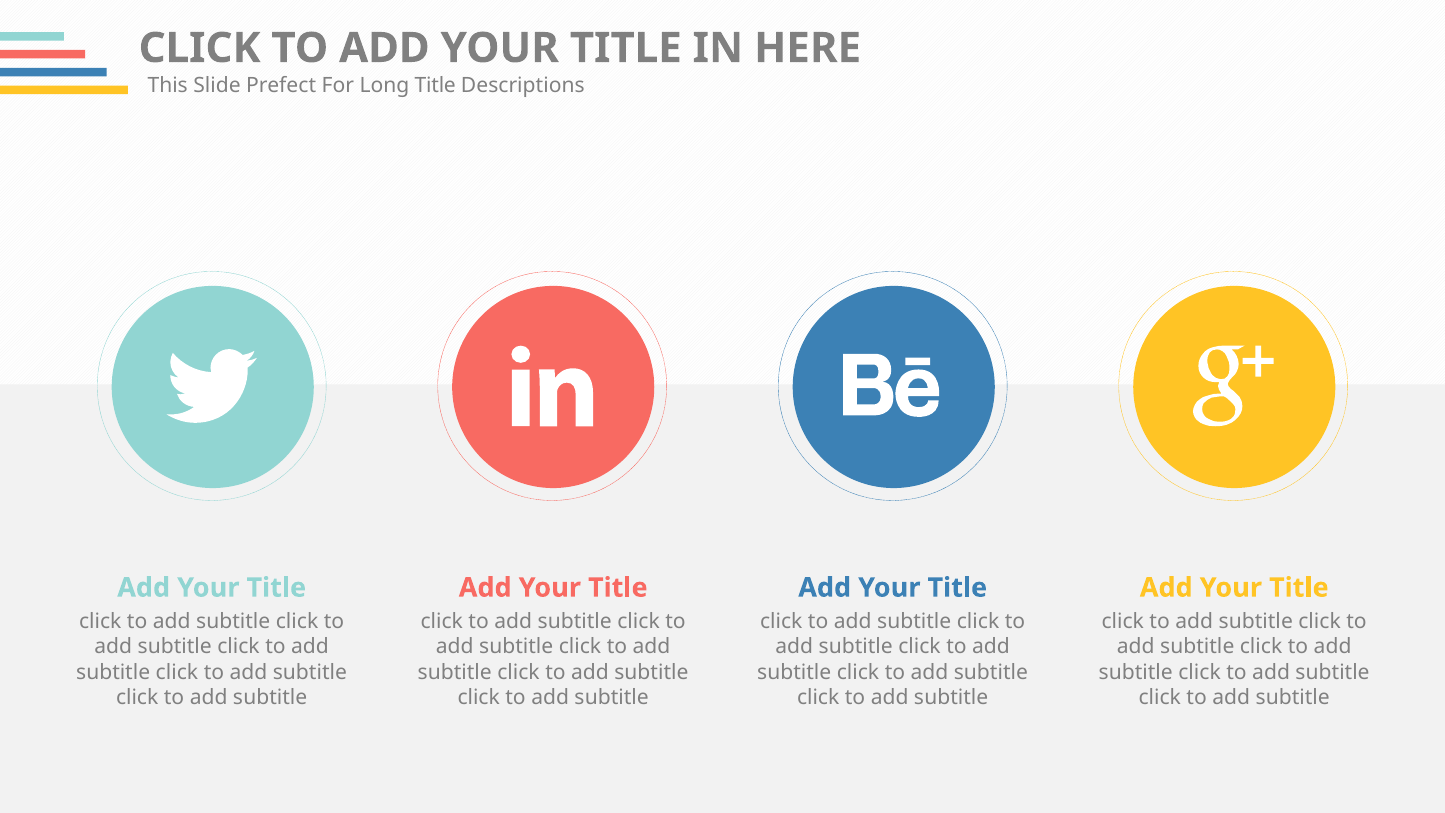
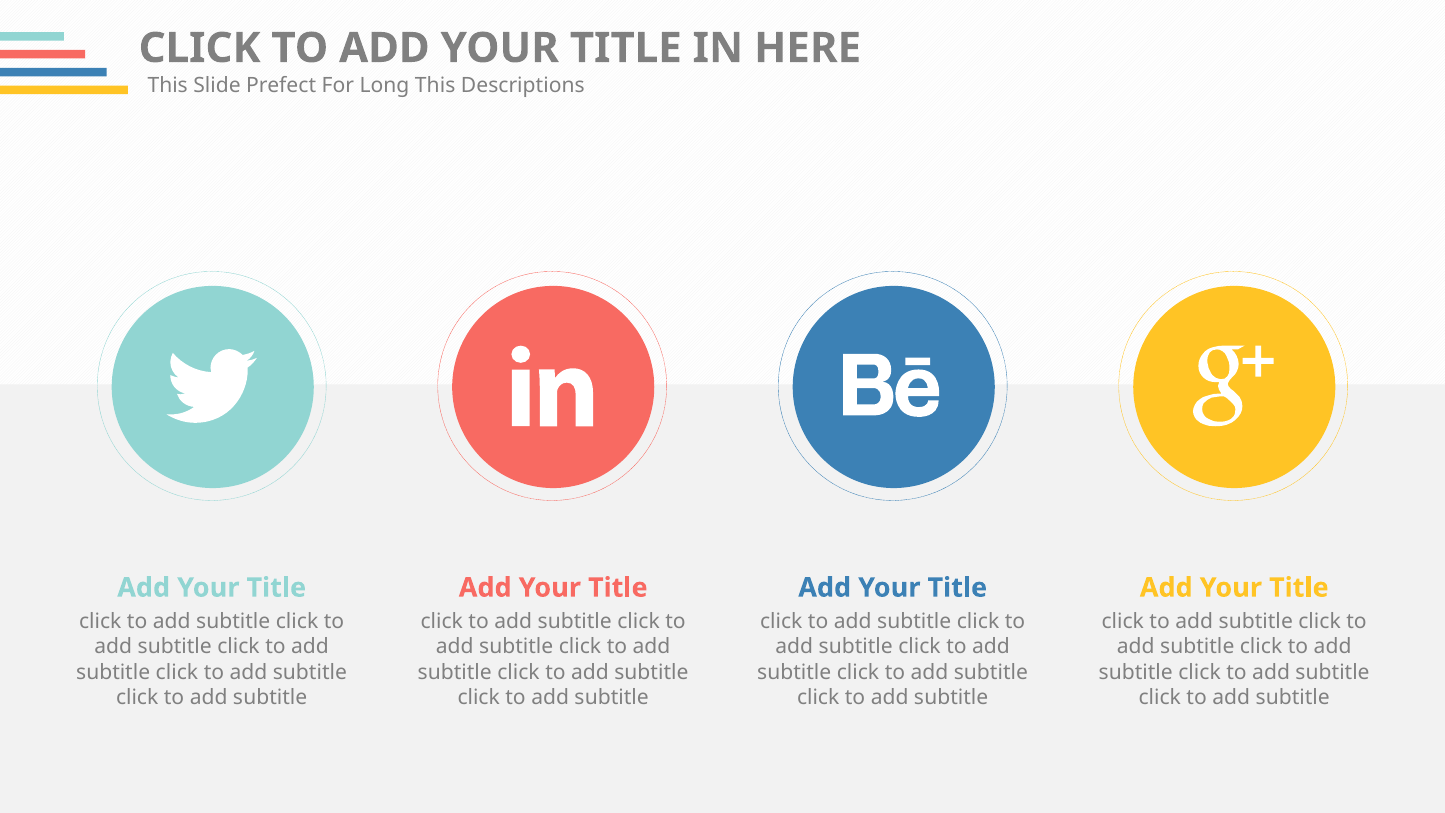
Long Title: Title -> This
